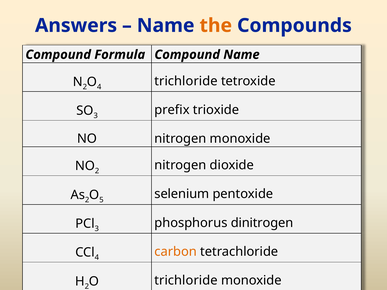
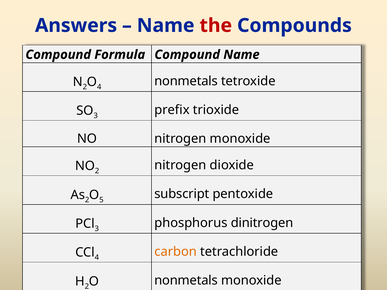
the colour: orange -> red
trichloride at (186, 81): trichloride -> nonmetals
selenium at (182, 194): selenium -> subscript
trichloride at (186, 281): trichloride -> nonmetals
